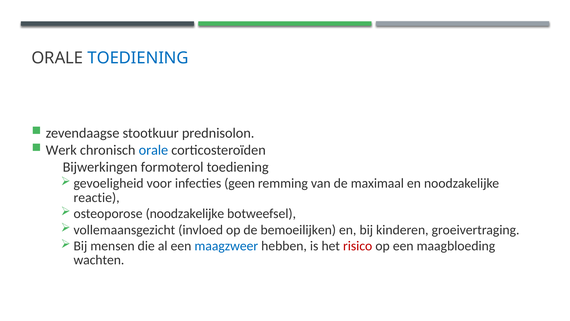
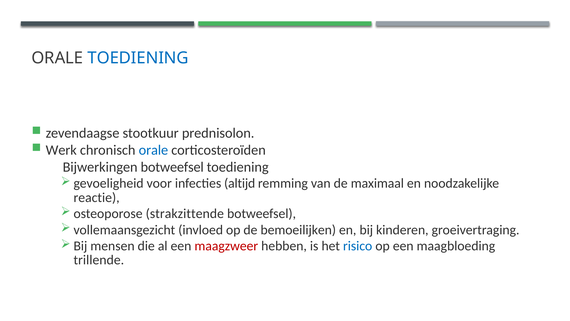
Bijwerkingen formoterol: formoterol -> botweefsel
geen: geen -> altijd
noodzakelijke at (185, 213): noodzakelijke -> strakzittende
maagzweer colour: blue -> red
risico colour: red -> blue
wachten: wachten -> trillende
